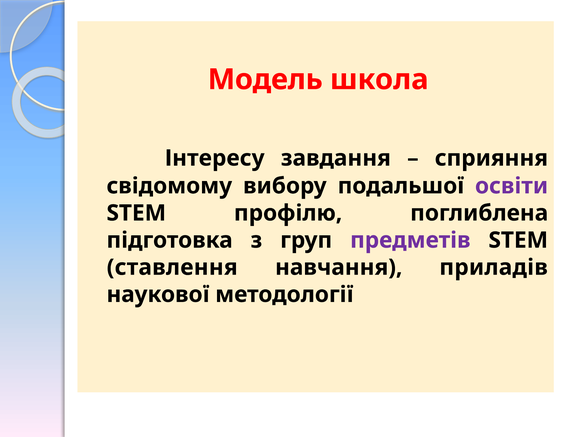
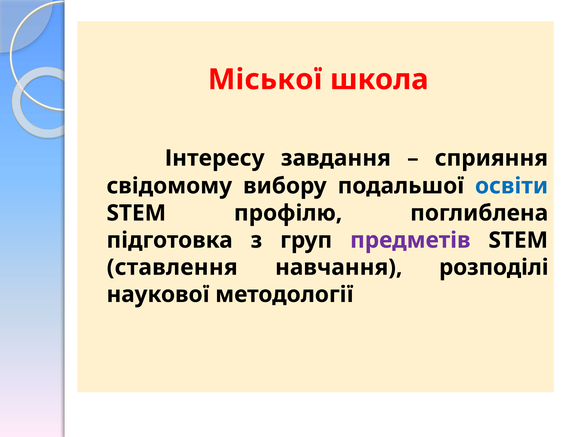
Модель: Модель -> Міської
освіти colour: purple -> blue
приладів: приладів -> розподілі
